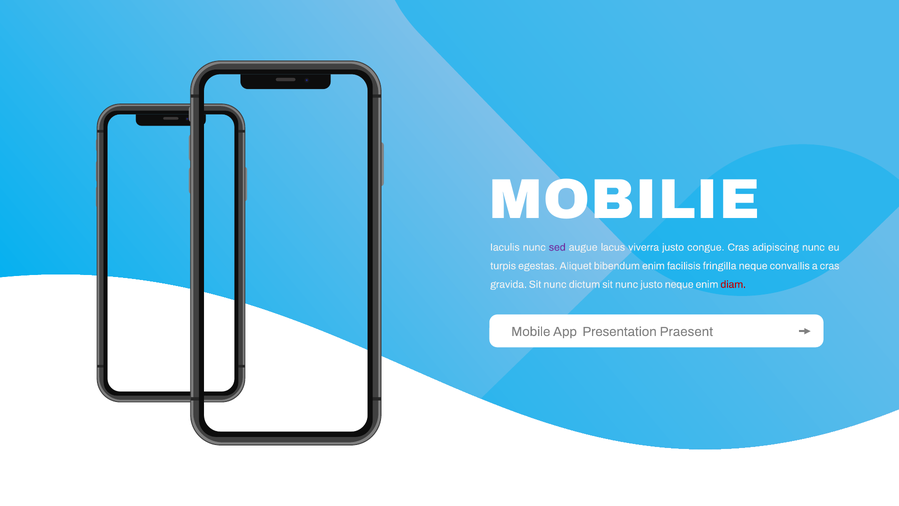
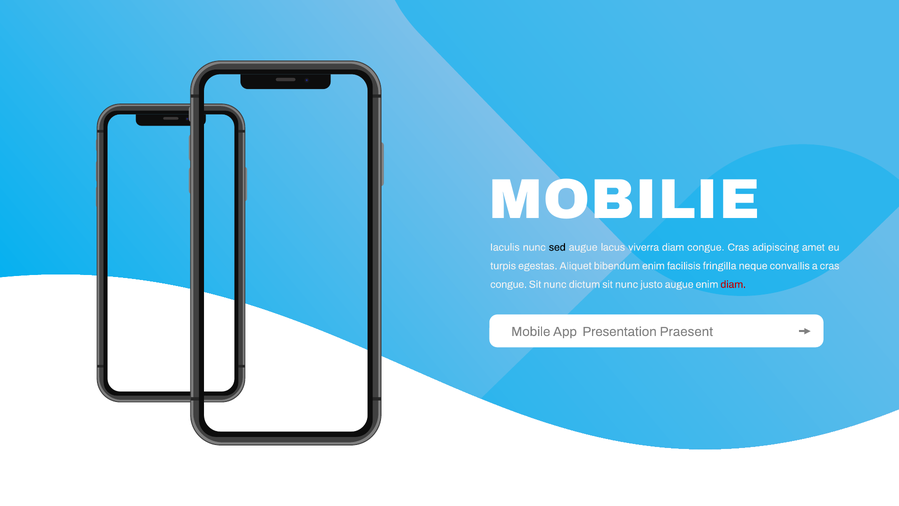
sed colour: purple -> black
viverra justo: justo -> diam
adipiscing nunc: nunc -> amet
gravida at (509, 284): gravida -> congue
justo neque: neque -> augue
